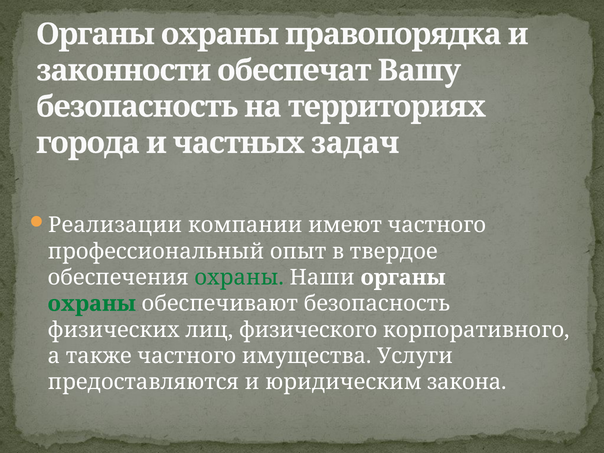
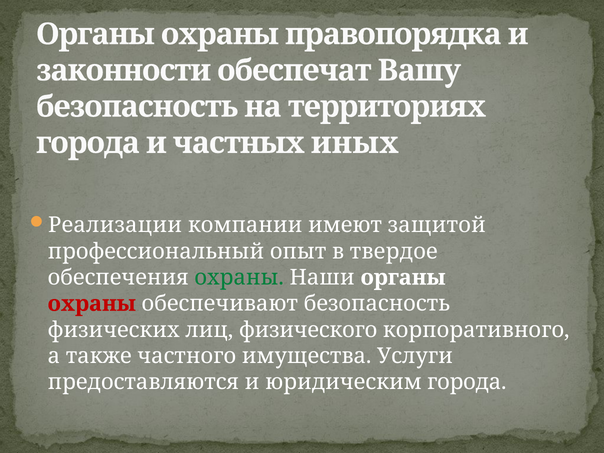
задач: задач -> иных
имеют частного: частного -> защитой
охраны at (92, 304) colour: green -> red
юридическим закона: закона -> города
